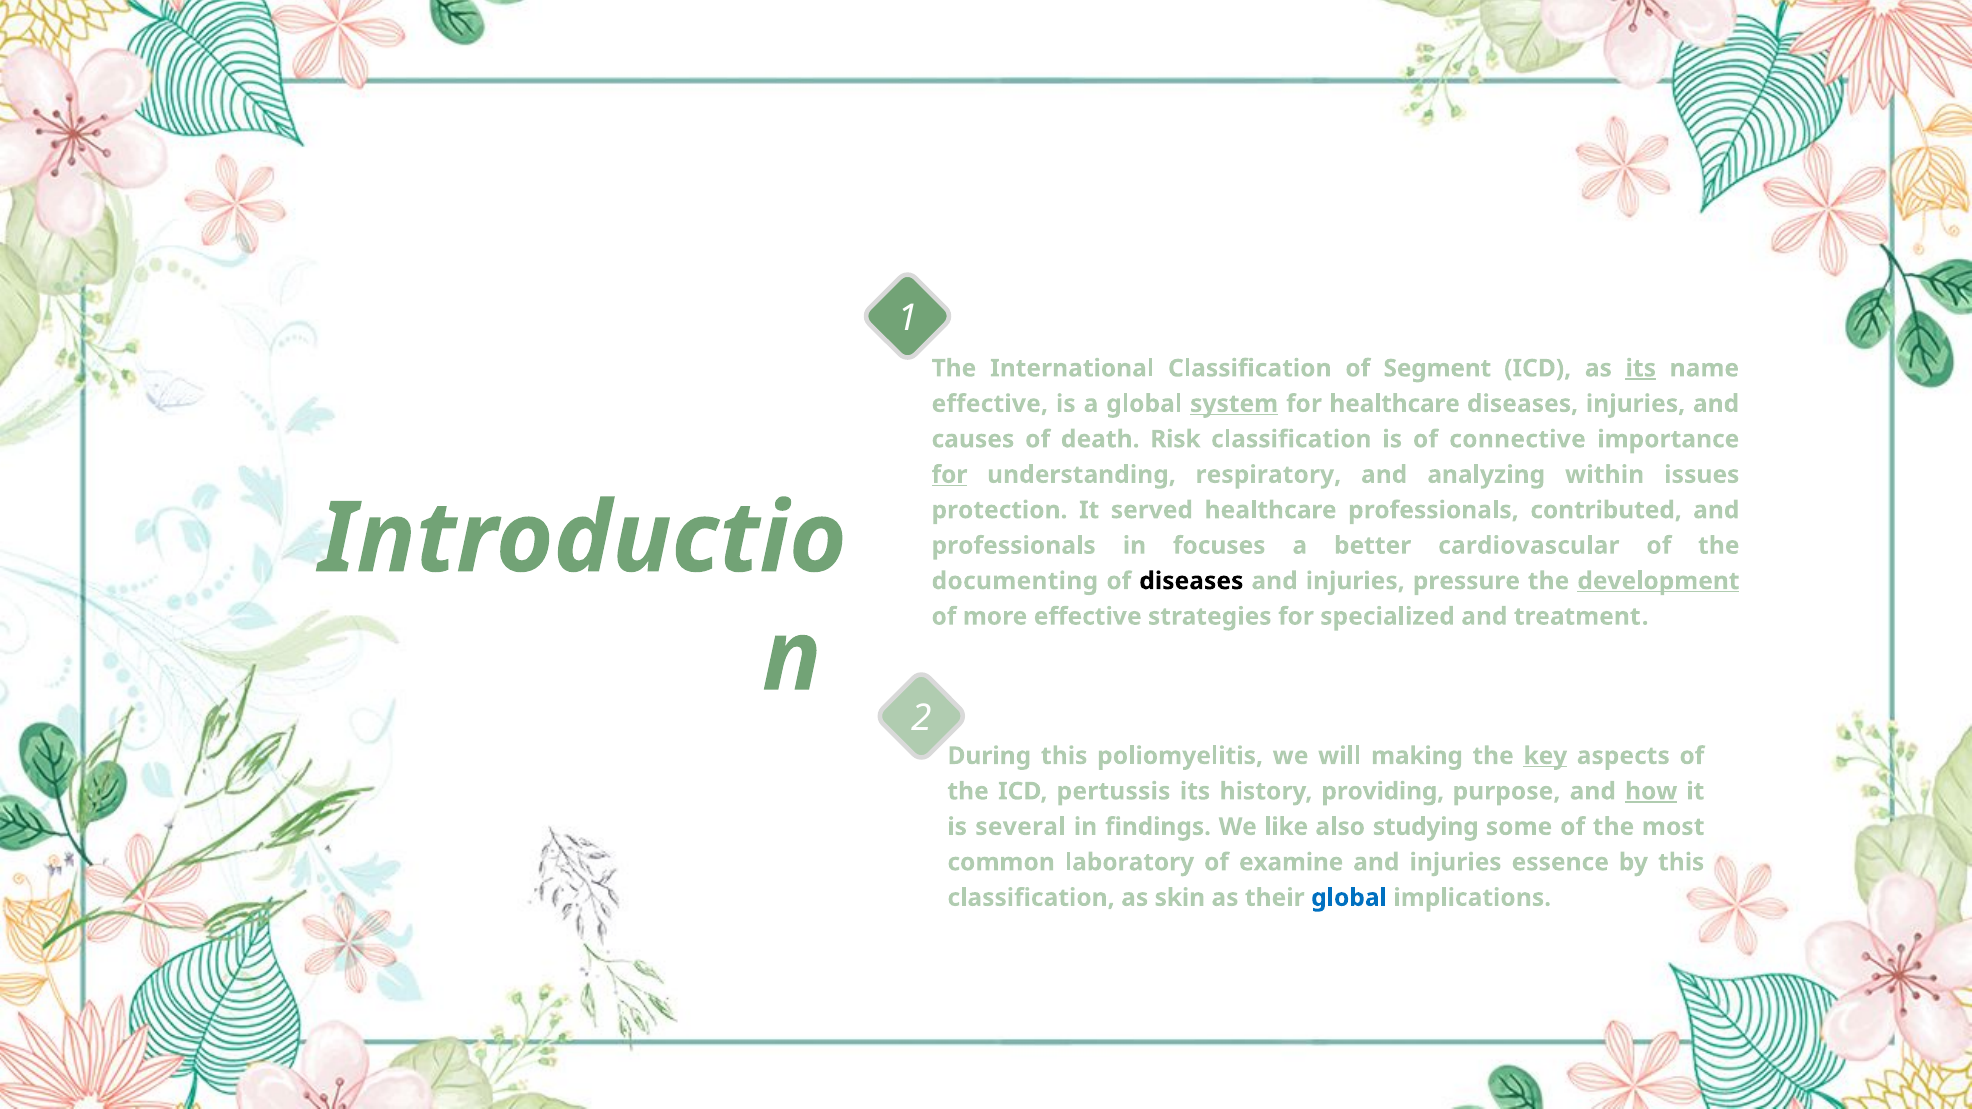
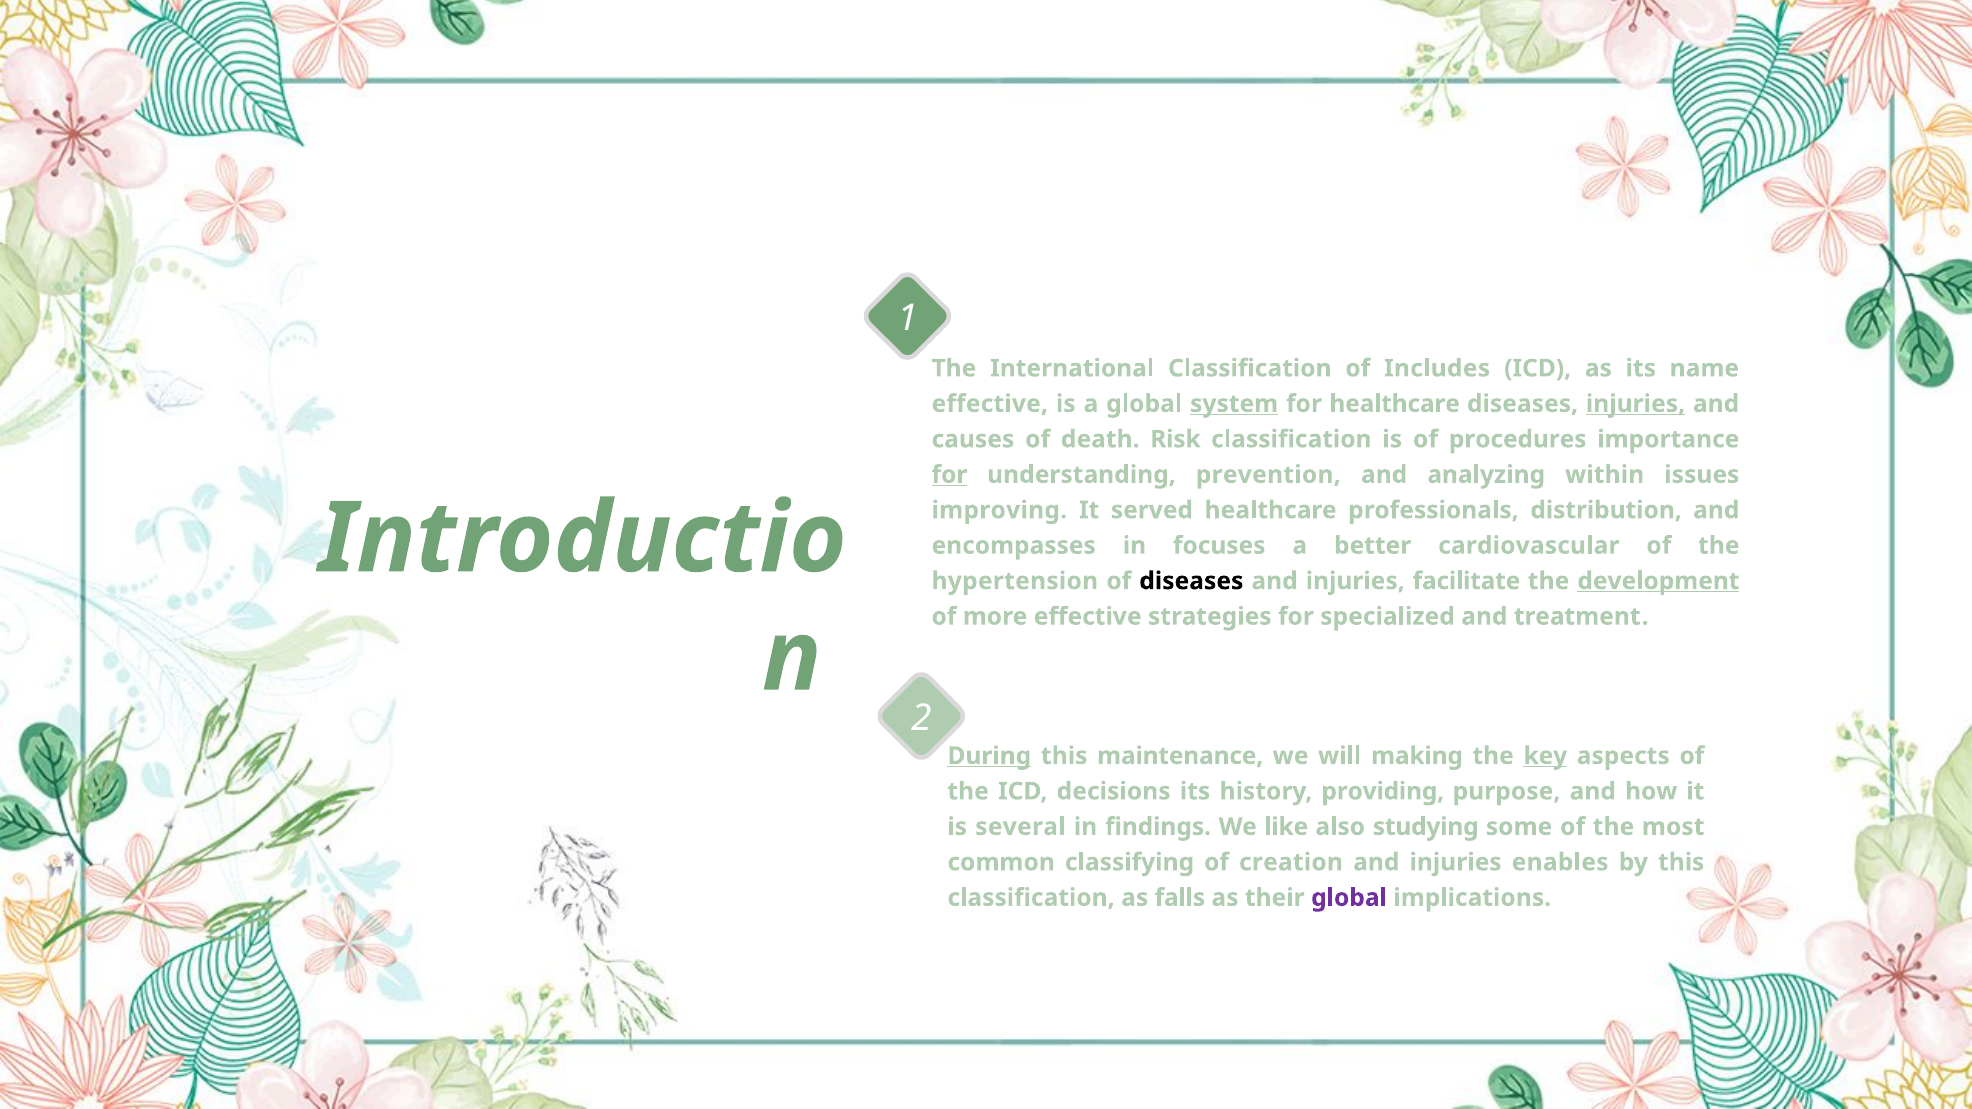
Segment: Segment -> Includes
its at (1641, 368) underline: present -> none
injuries at (1635, 404) underline: none -> present
connective: connective -> procedures
respiratory: respiratory -> prevention
protection: protection -> improving
contributed: contributed -> distribution
professionals at (1014, 546): professionals -> encompasses
documenting: documenting -> hypertension
pressure: pressure -> facilitate
During underline: none -> present
poliomyelitis: poliomyelitis -> maintenance
pertussis: pertussis -> decisions
how underline: present -> none
laboratory: laboratory -> classifying
examine: examine -> creation
essence: essence -> enables
skin: skin -> falls
global at (1349, 898) colour: blue -> purple
